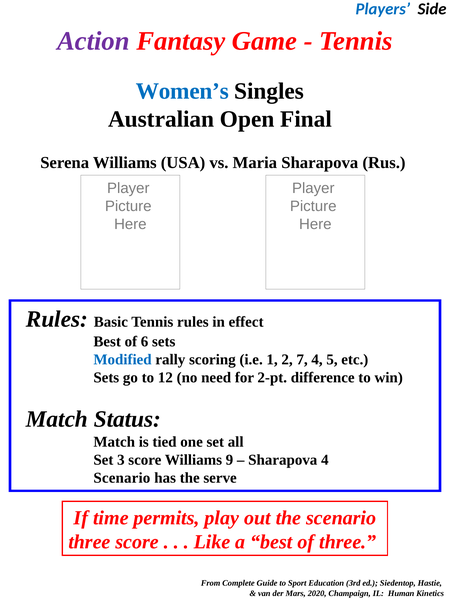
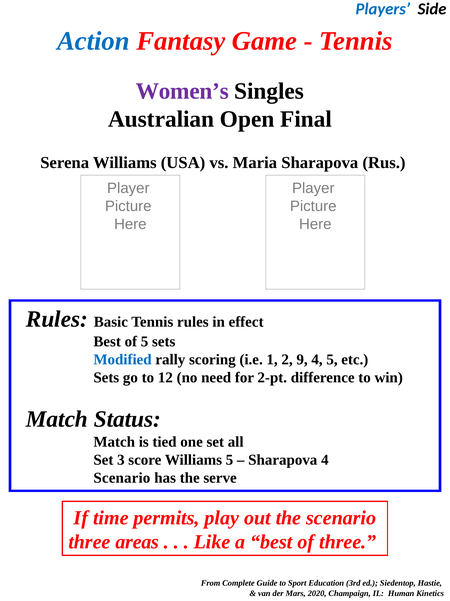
Action colour: purple -> blue
Women’s colour: blue -> purple
of 6: 6 -> 5
7: 7 -> 9
Williams 9: 9 -> 5
three score: score -> areas
